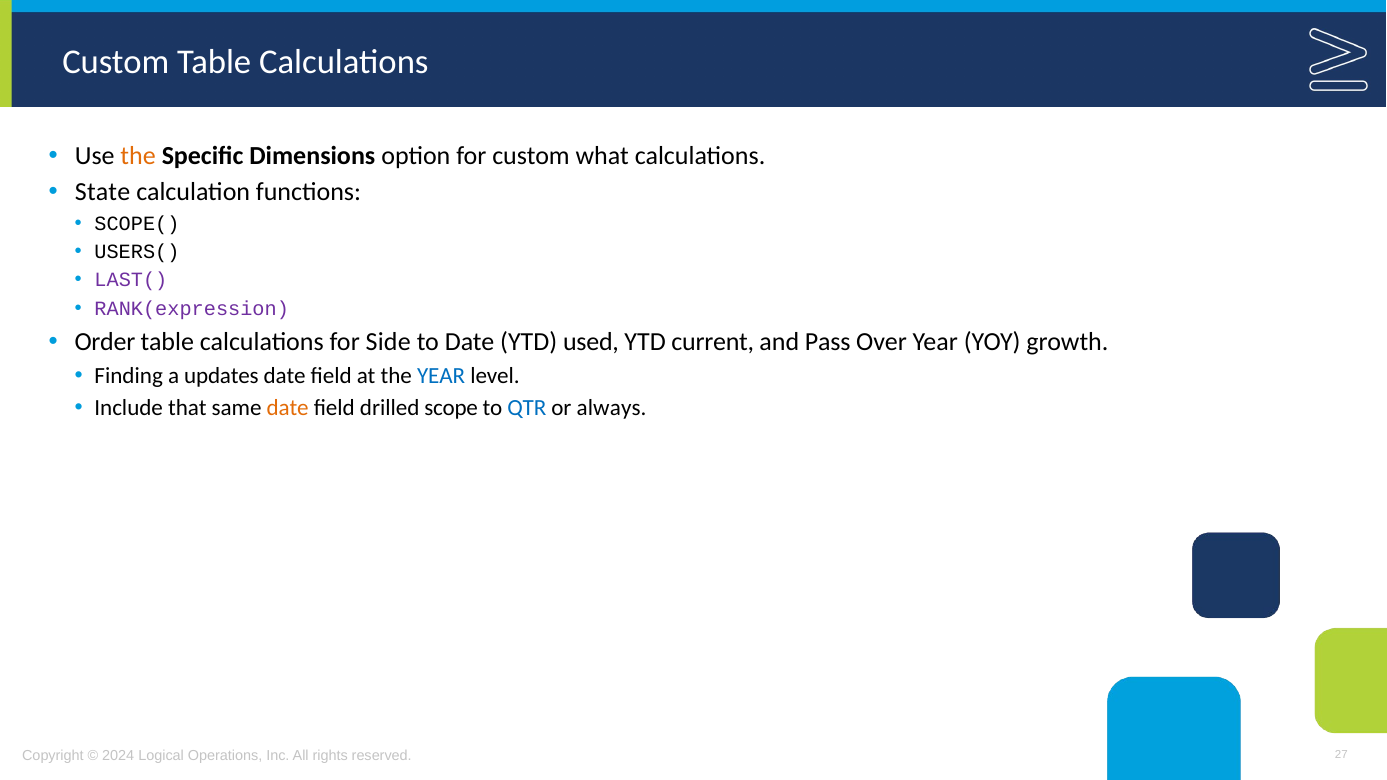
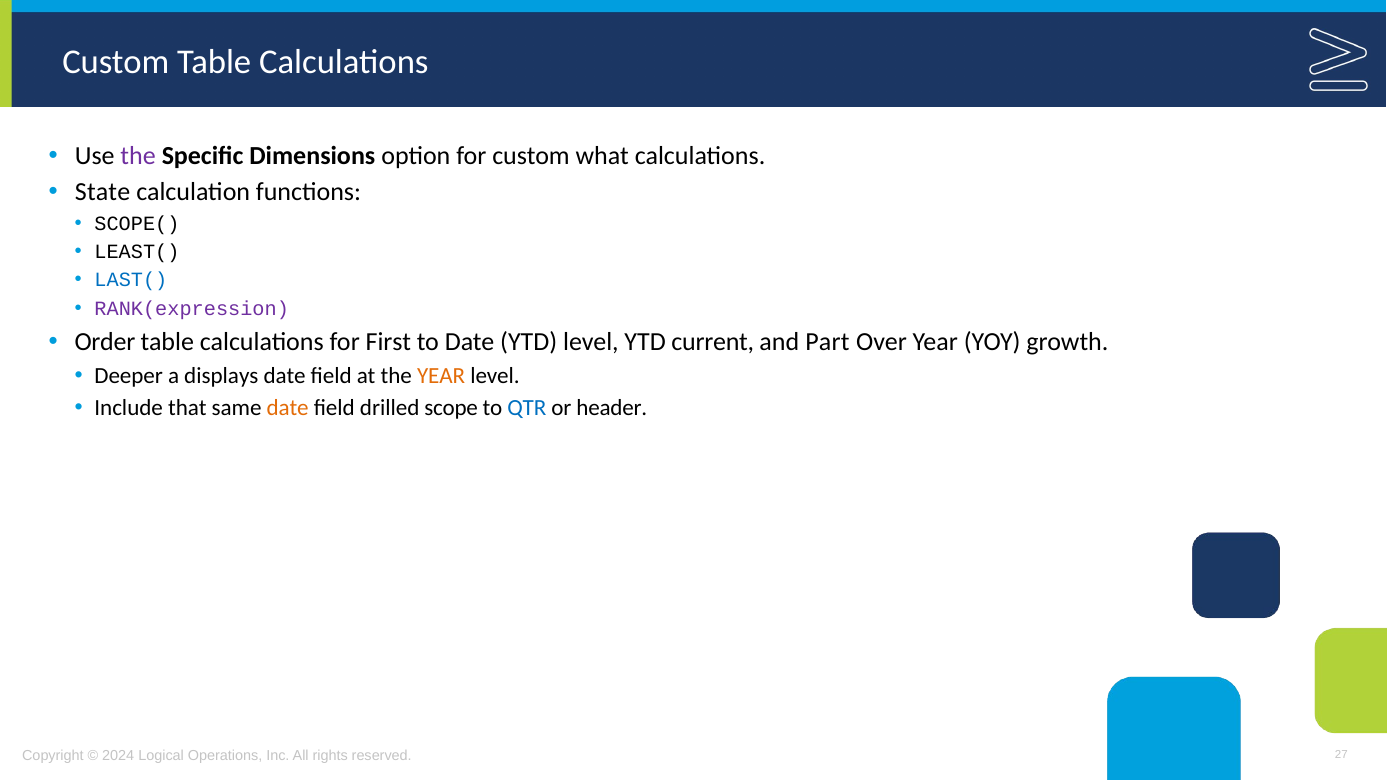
the at (138, 156) colour: orange -> purple
USERS(: USERS( -> LEAST(
LAST( colour: purple -> blue
Side: Side -> First
YTD used: used -> level
Pass: Pass -> Part
Finding: Finding -> Deeper
updates: updates -> displays
YEAR at (441, 376) colour: blue -> orange
always: always -> header
